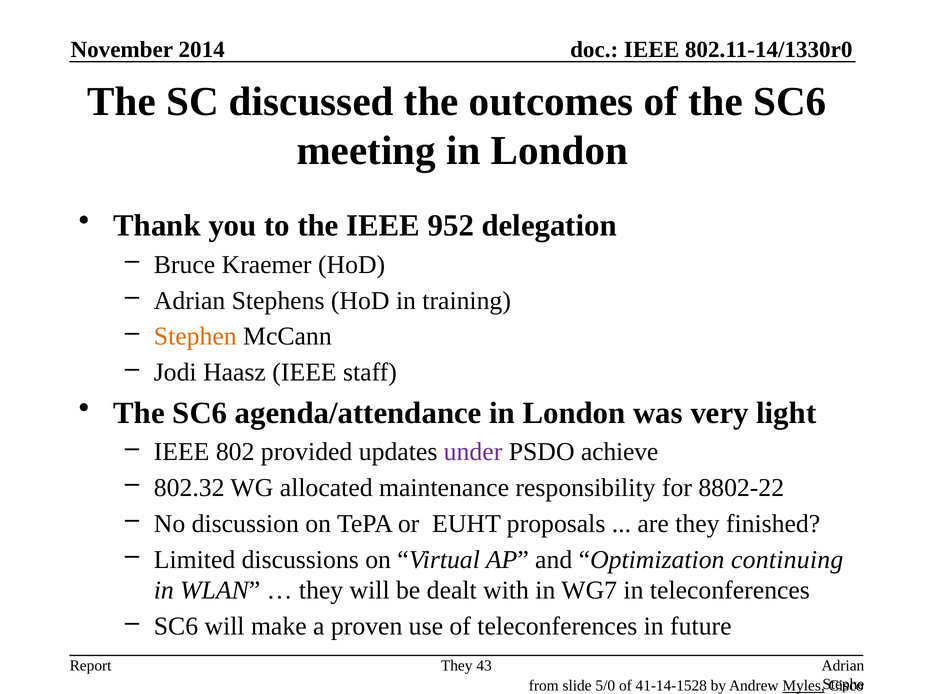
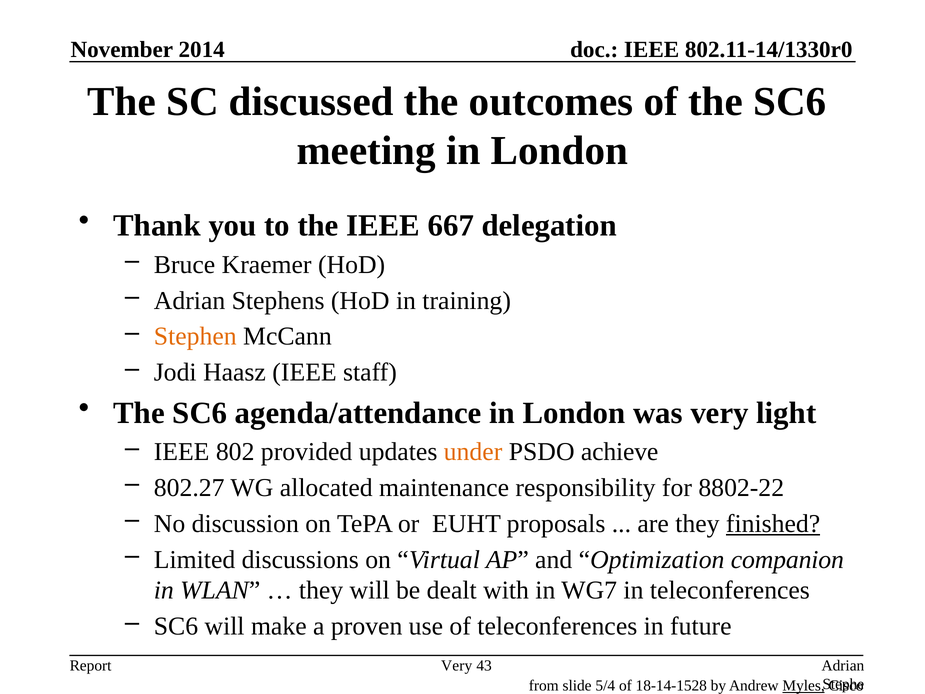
952: 952 -> 667
under colour: purple -> orange
802.32: 802.32 -> 802.27
finished underline: none -> present
continuing: continuing -> companion
They at (457, 665): They -> Very
5/0: 5/0 -> 5/4
41-14-1528: 41-14-1528 -> 18-14-1528
